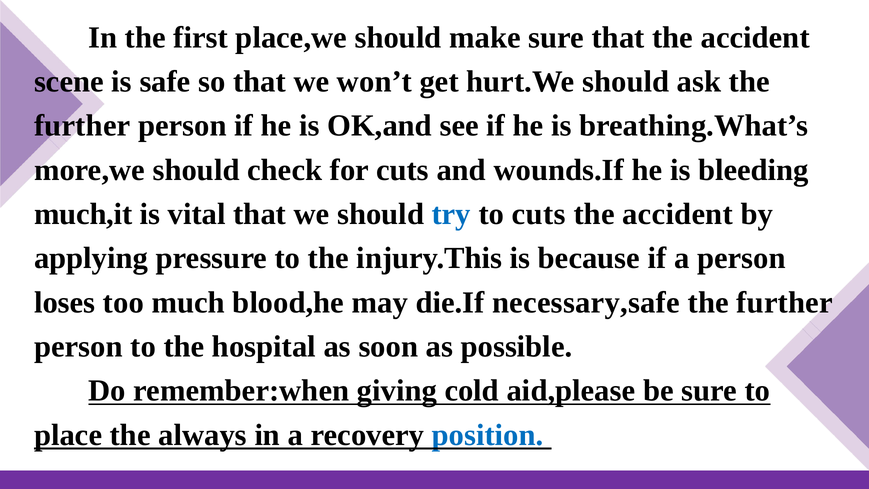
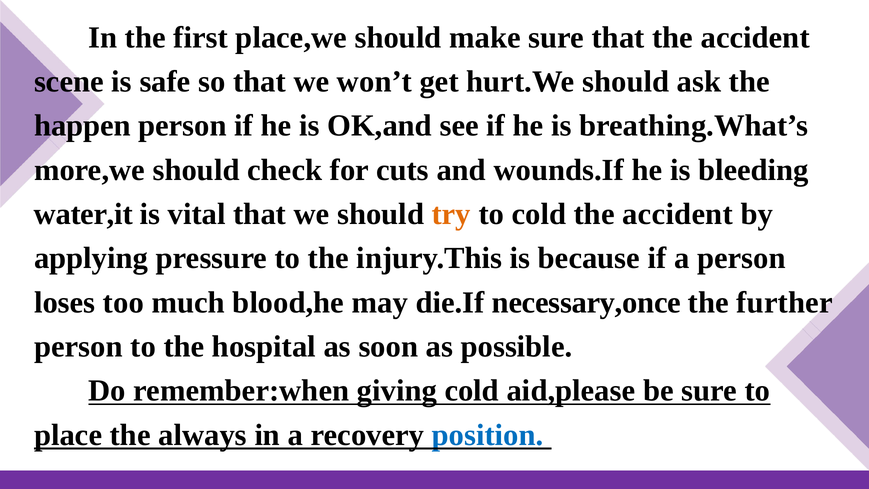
further at (82, 126): further -> happen
much,it: much,it -> water,it
try colour: blue -> orange
to cuts: cuts -> cold
necessary,safe: necessary,safe -> necessary,once
